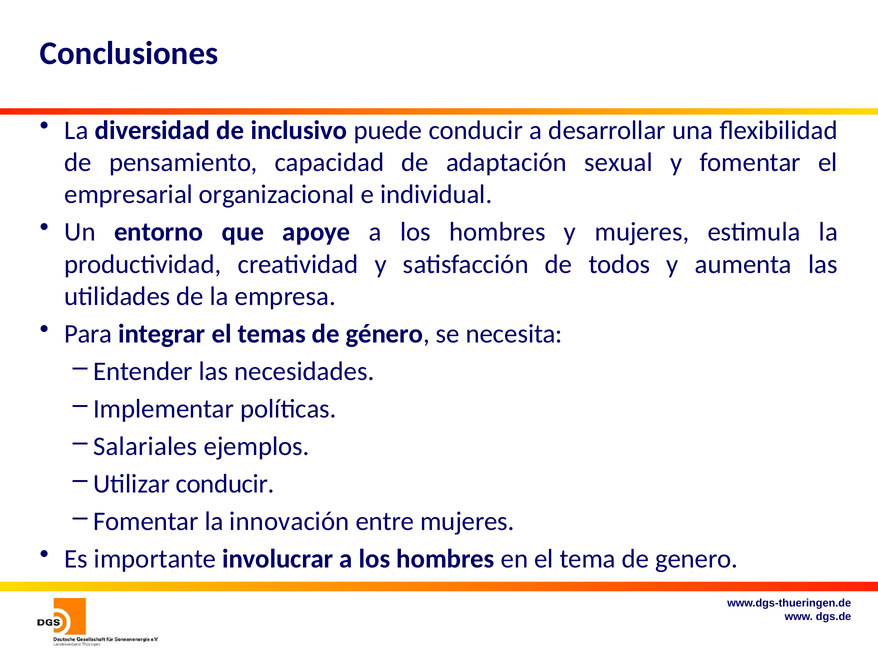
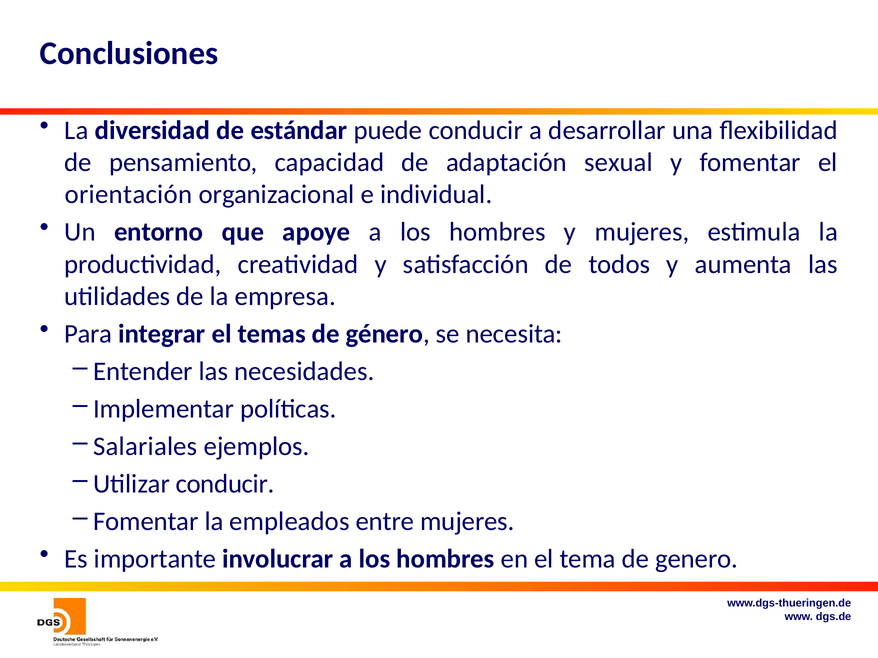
inclusivo: inclusivo -> estándar
empresarial: empresarial -> orientación
innovación: innovación -> empleados
